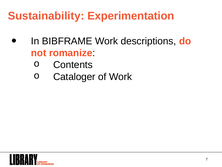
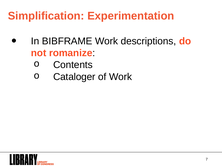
Sustainability: Sustainability -> Simplification
